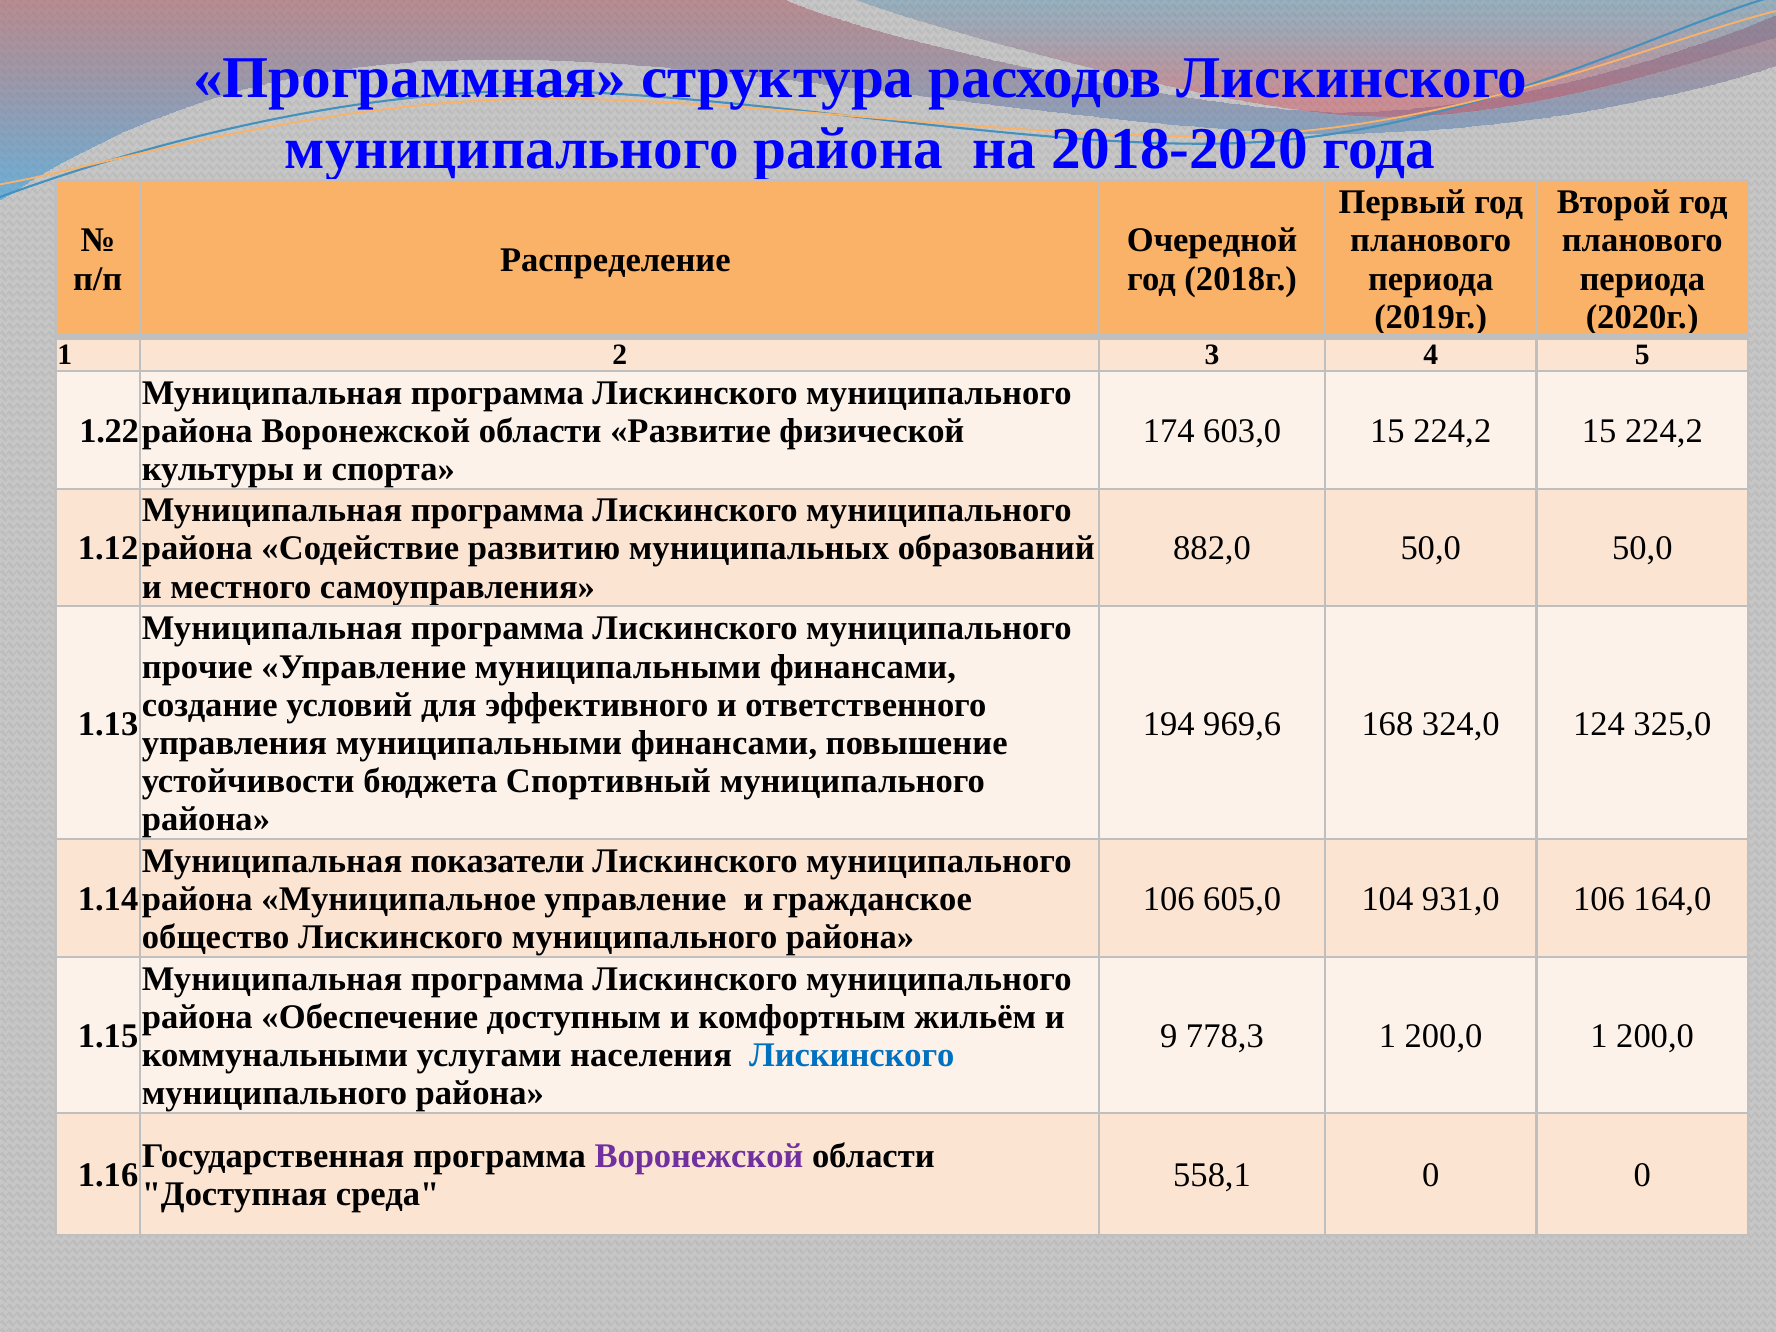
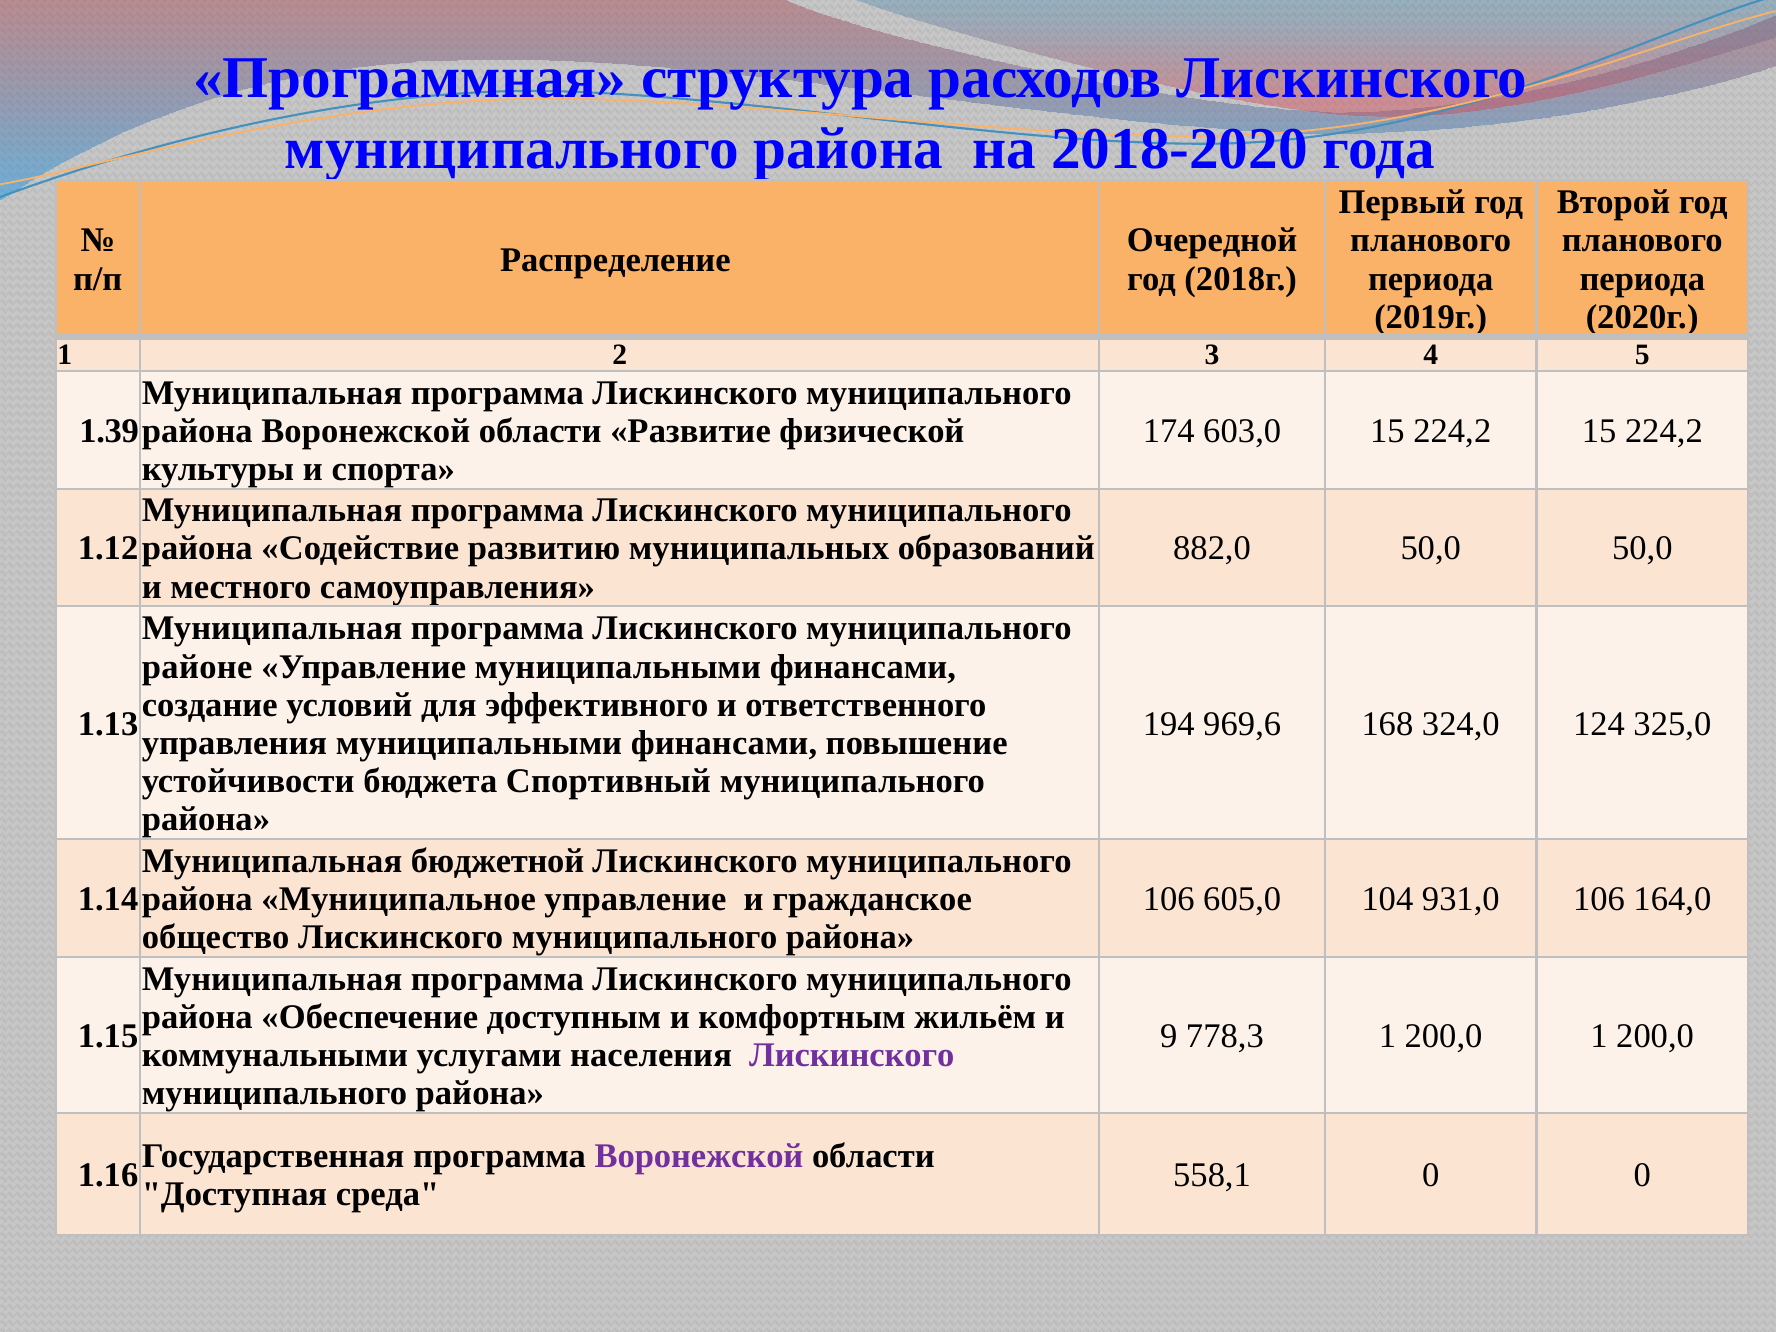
1.22: 1.22 -> 1.39
прочие: прочие -> районе
показатели: показатели -> бюджетной
Лискинского at (852, 1055) colour: blue -> purple
